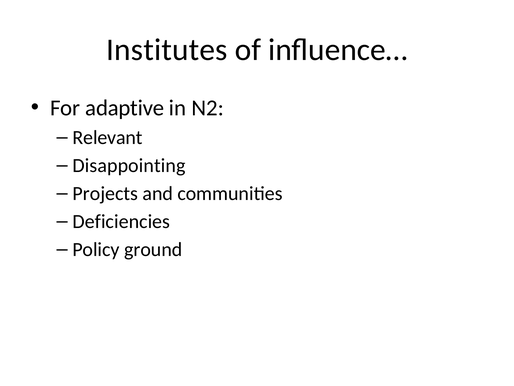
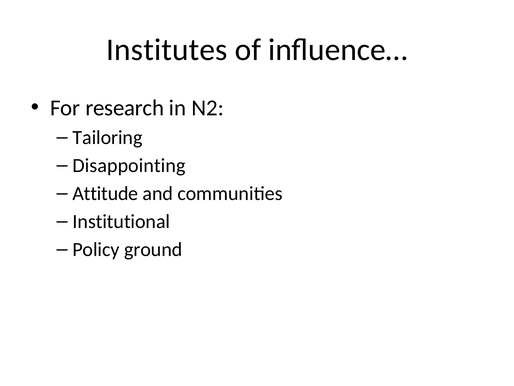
adaptive: adaptive -> research
Relevant: Relevant -> Tailoring
Projects: Projects -> Attitude
Deficiencies: Deficiencies -> Institutional
